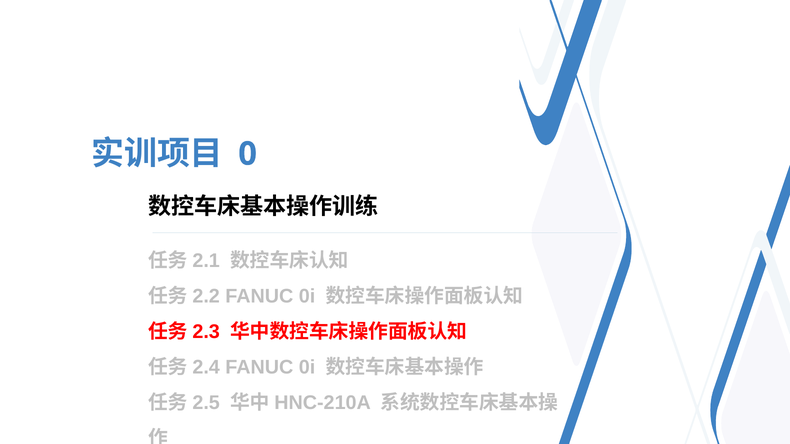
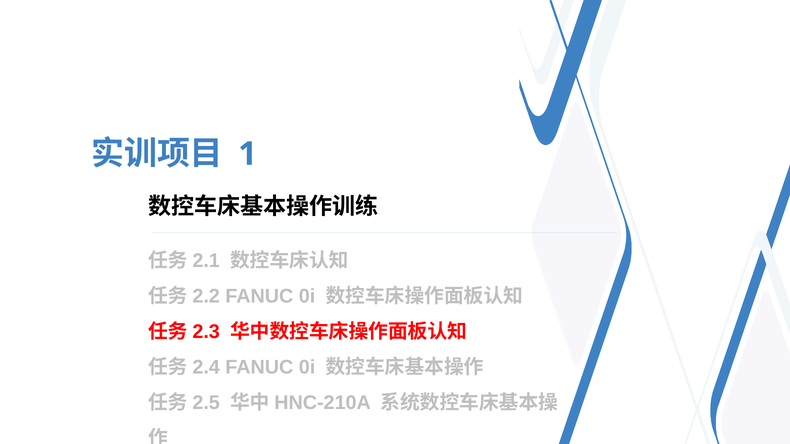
0: 0 -> 1
